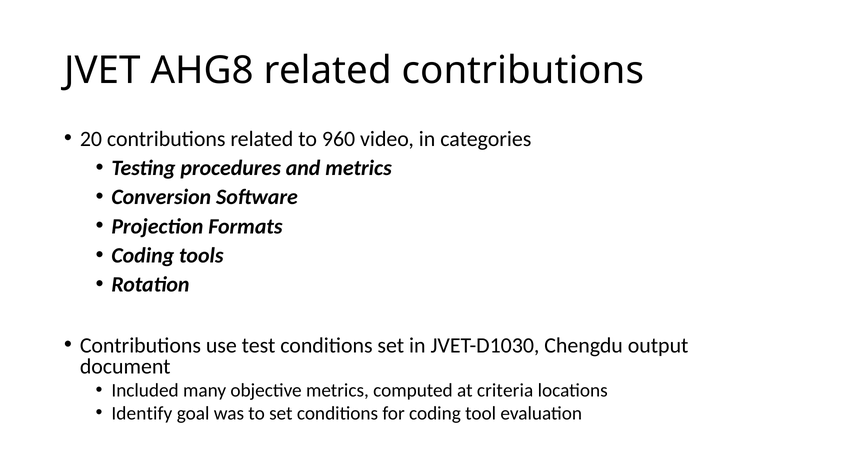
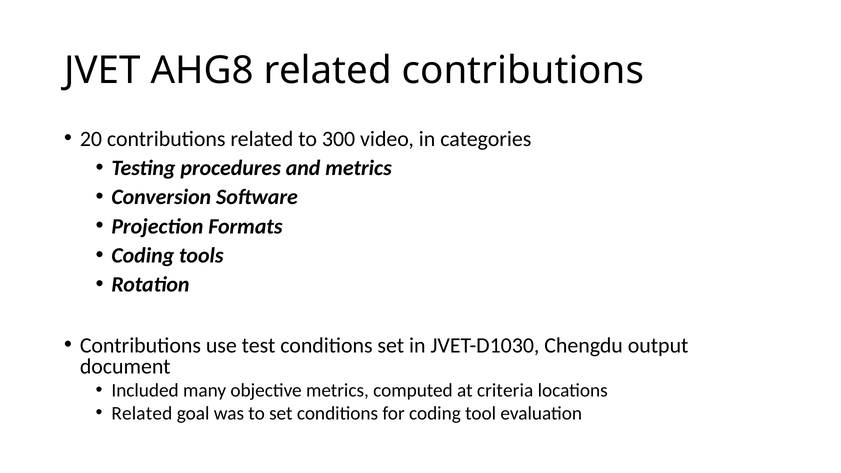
960: 960 -> 300
Identify at (142, 413): Identify -> Related
